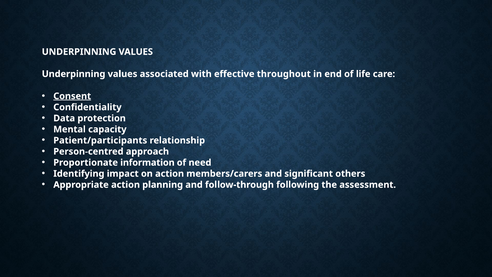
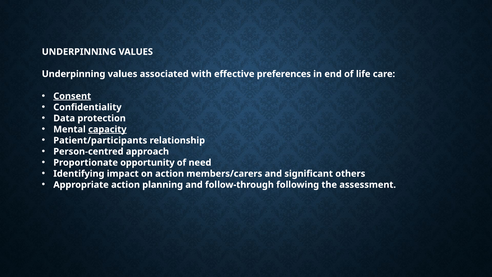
throughout: throughout -> preferences
capacity underline: none -> present
information: information -> opportunity
